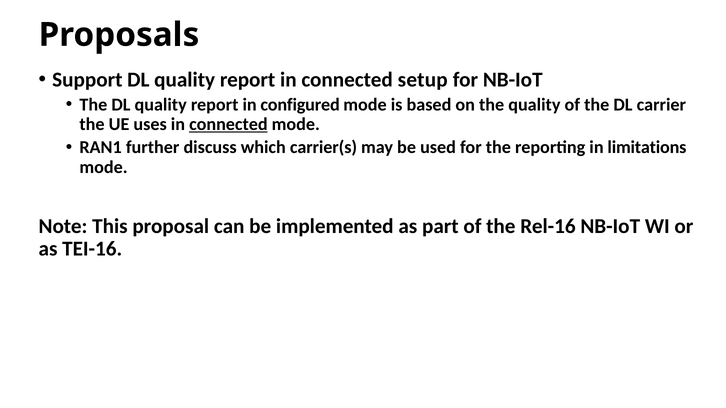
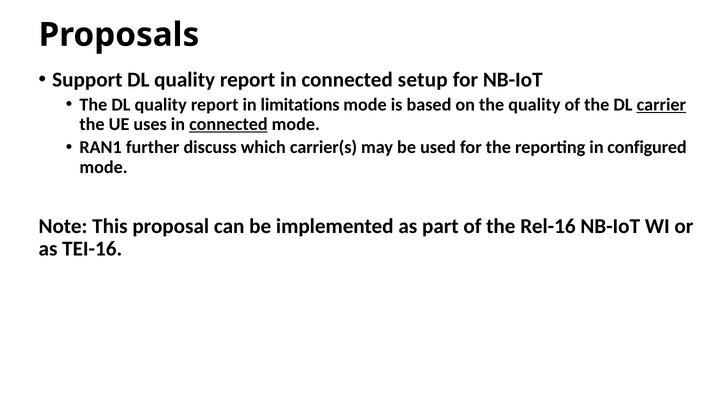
configured: configured -> limitations
carrier underline: none -> present
limitations: limitations -> configured
